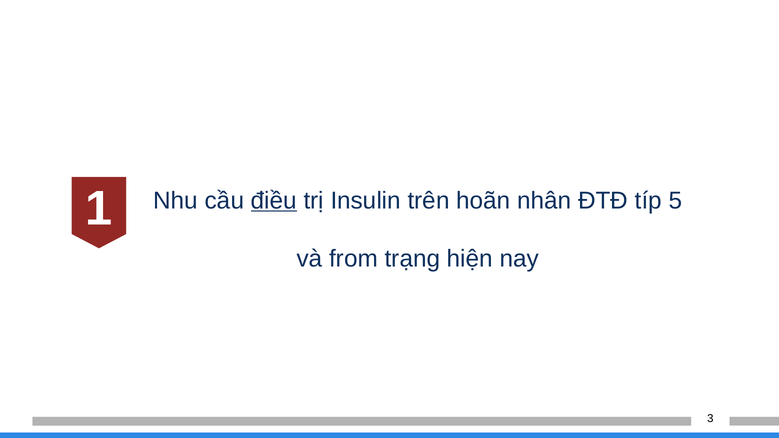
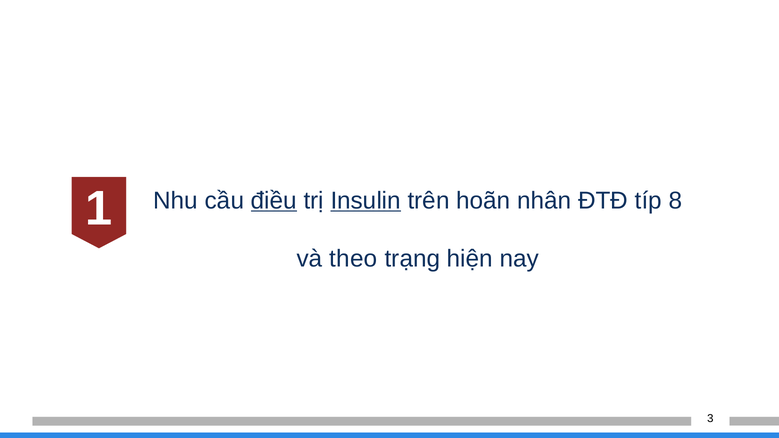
Insulin underline: none -> present
5: 5 -> 8
from: from -> theo
